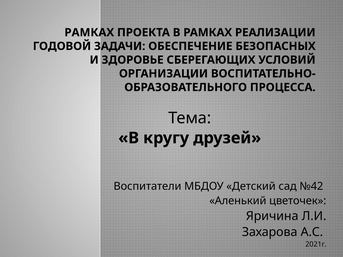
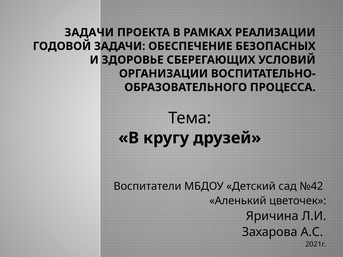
РАМКАХ at (89, 33): РАМКАХ -> ЗАДАЧИ
